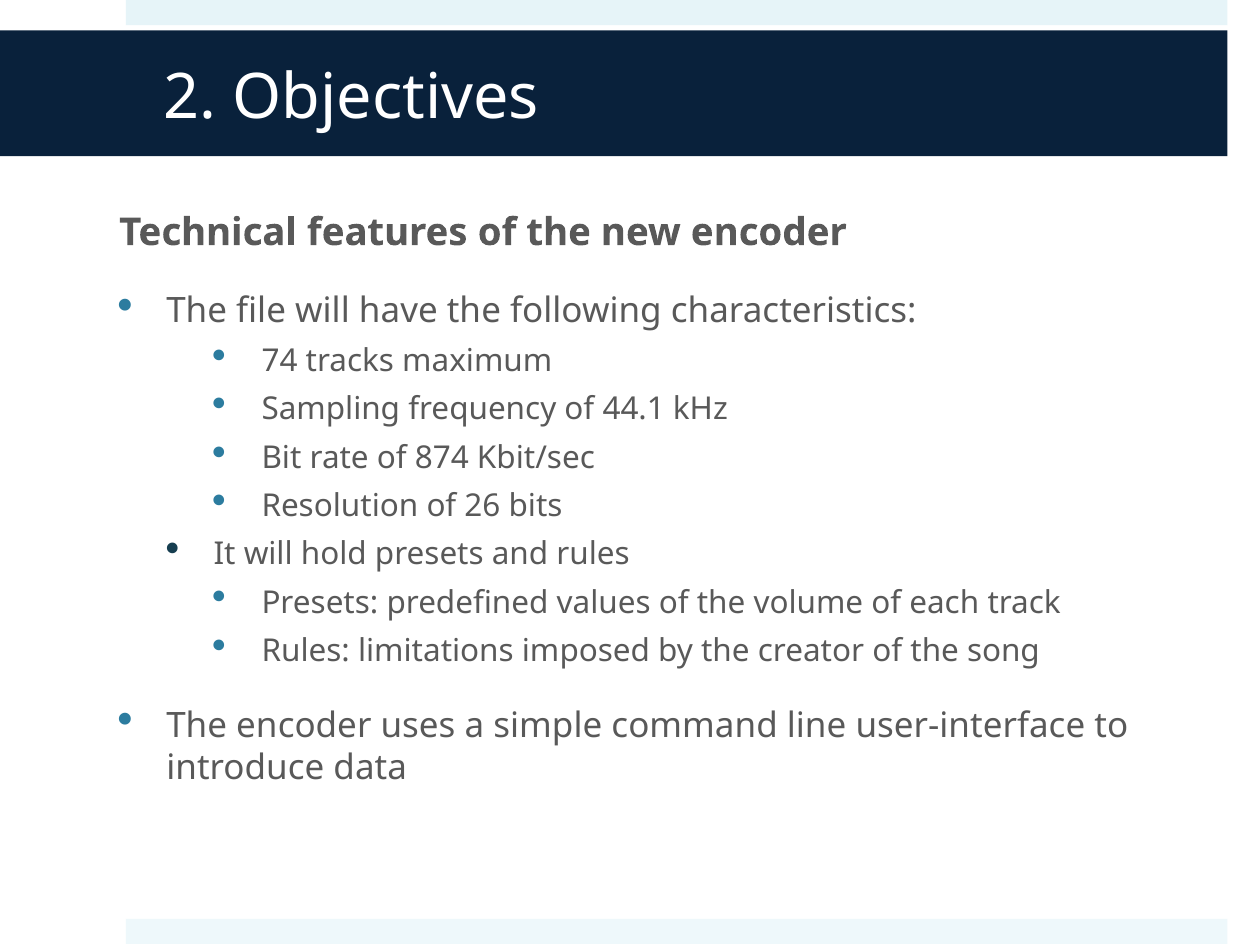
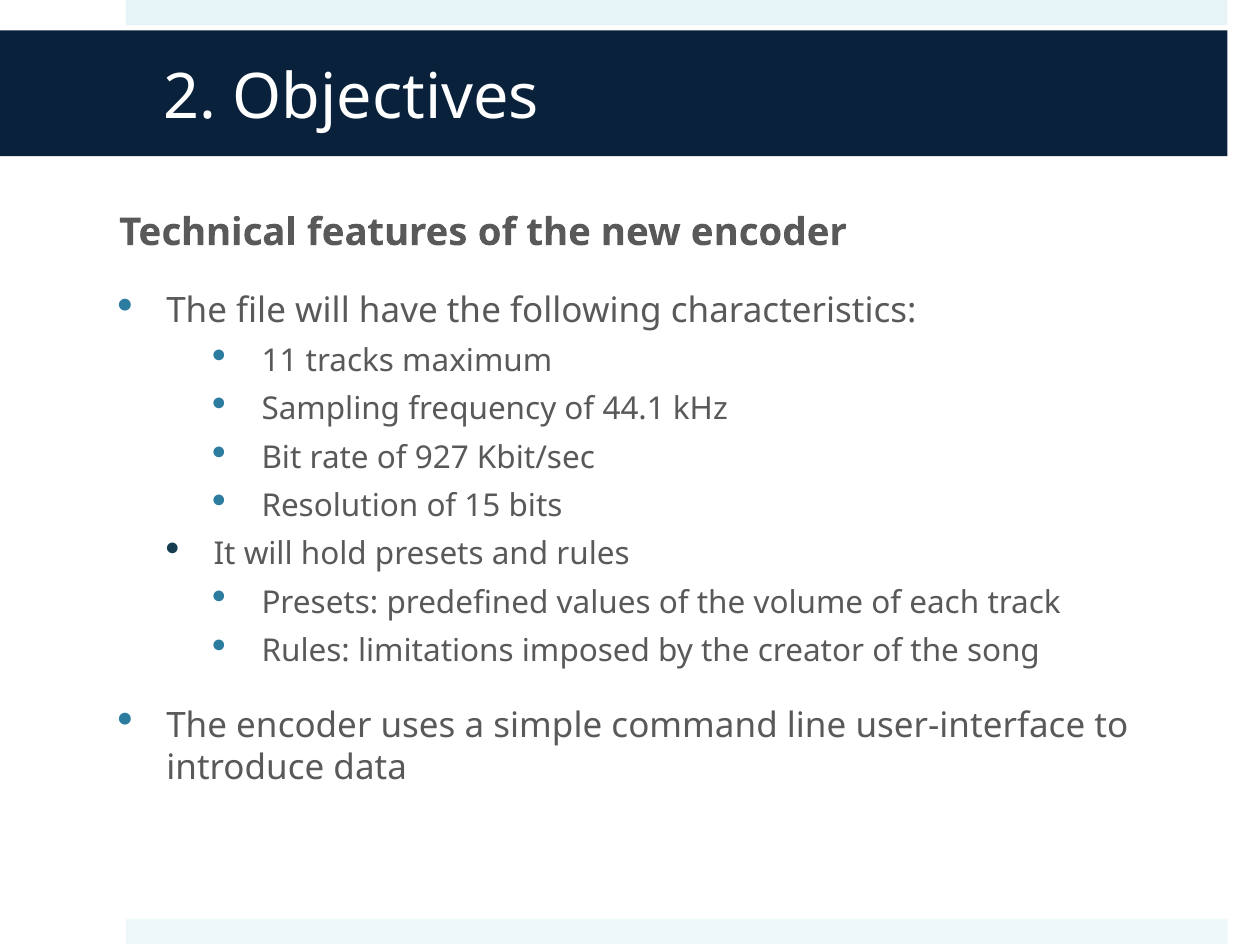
74: 74 -> 11
874: 874 -> 927
26: 26 -> 15
